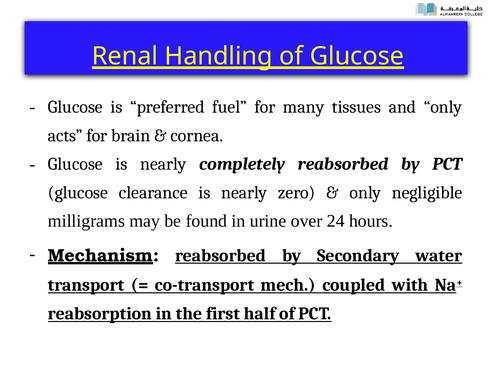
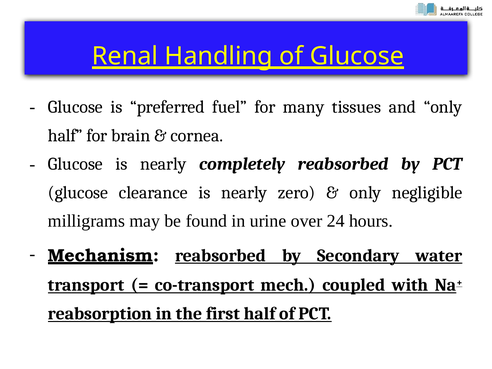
acts at (65, 135): acts -> half
